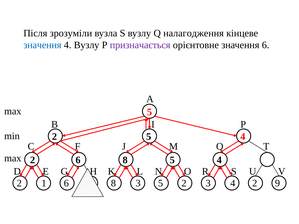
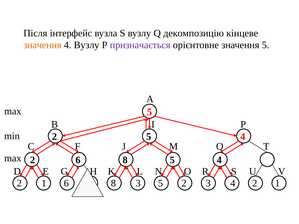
зрозуміли: зрозуміли -> інтерфейс
налагодження: налагодження -> декомпозицію
значення at (42, 45) colour: blue -> orange
значення 6: 6 -> 5
2 9: 9 -> 1
